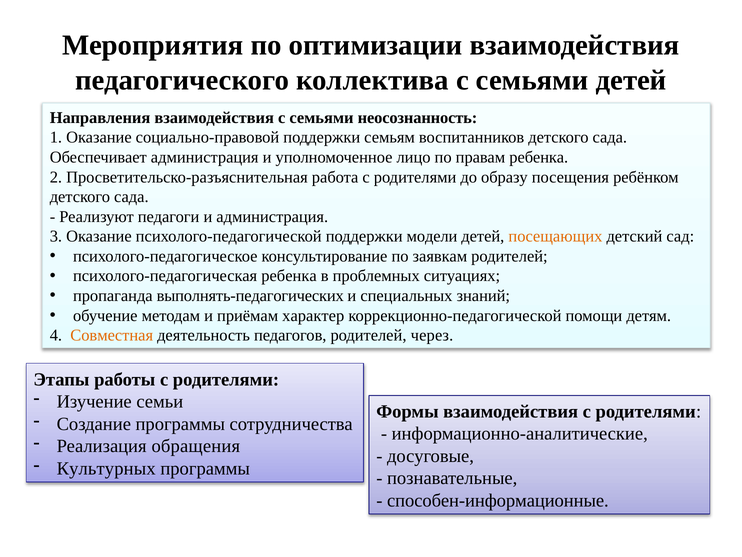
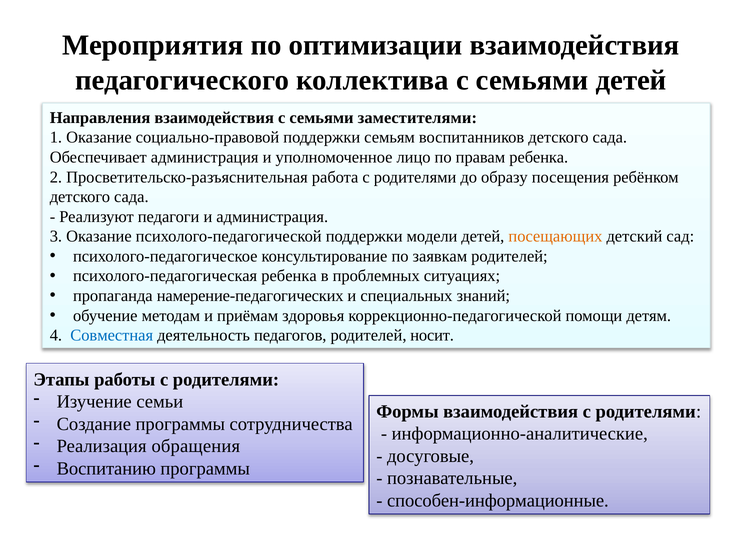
неосознанность: неосознанность -> заместителями
выполнять-педагогических: выполнять-педагогических -> намерение-педагогических
характер: характер -> здоровья
Совместная colour: orange -> blue
через: через -> носит
Культурных: Культурных -> Воспитанию
